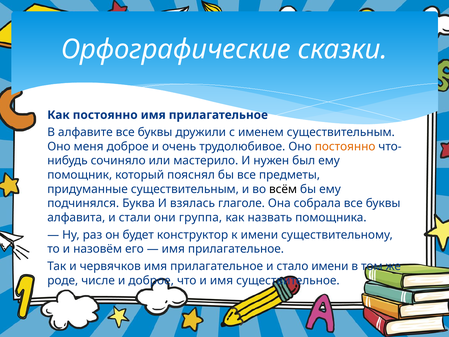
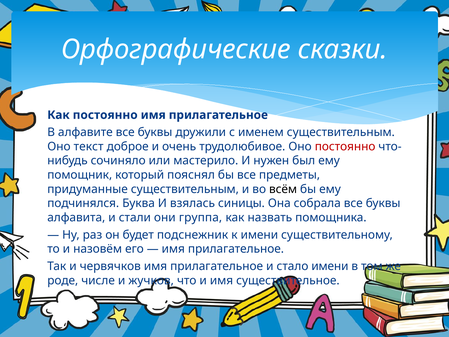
меня: меня -> текст
постоянно at (345, 146) colour: orange -> red
глаголе: глаголе -> синицы
конструктор: конструктор -> подснежник
и доброе: доброе -> жучков
